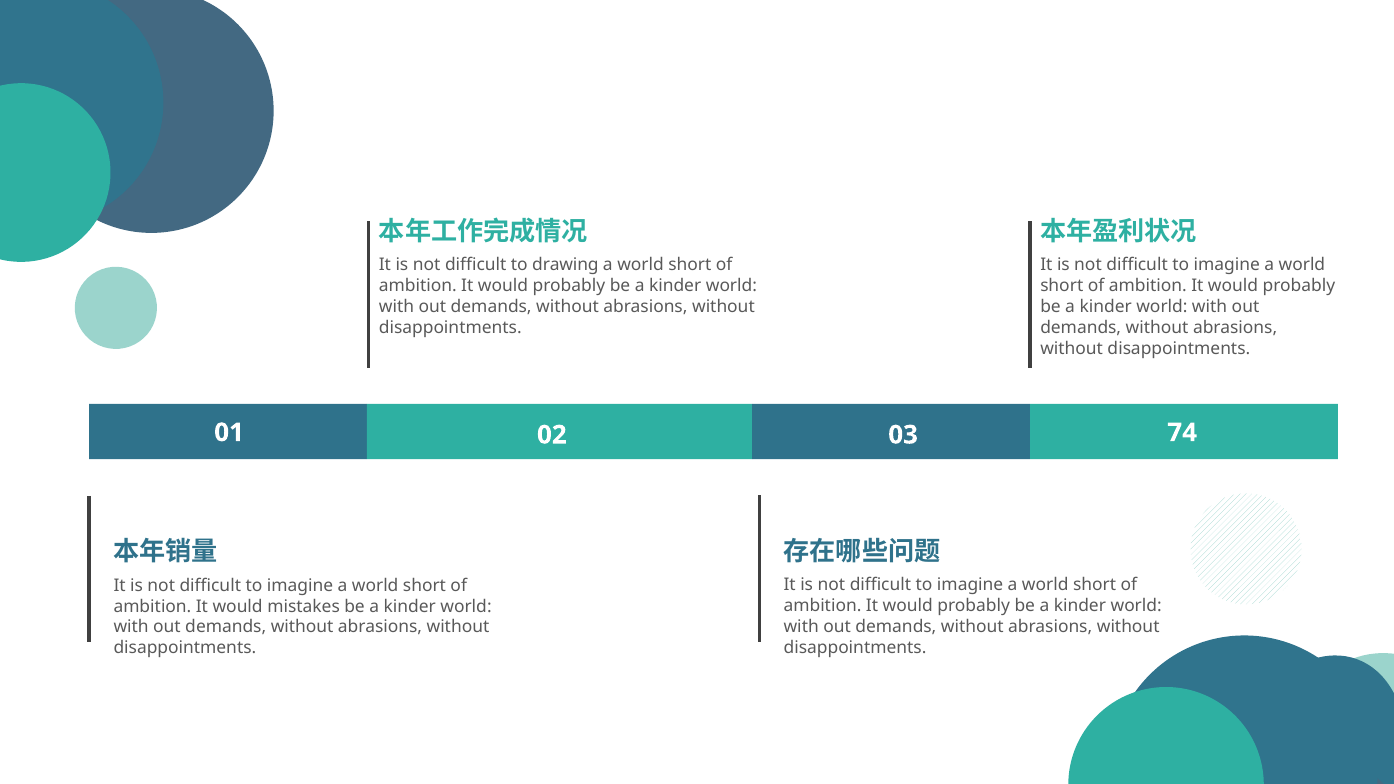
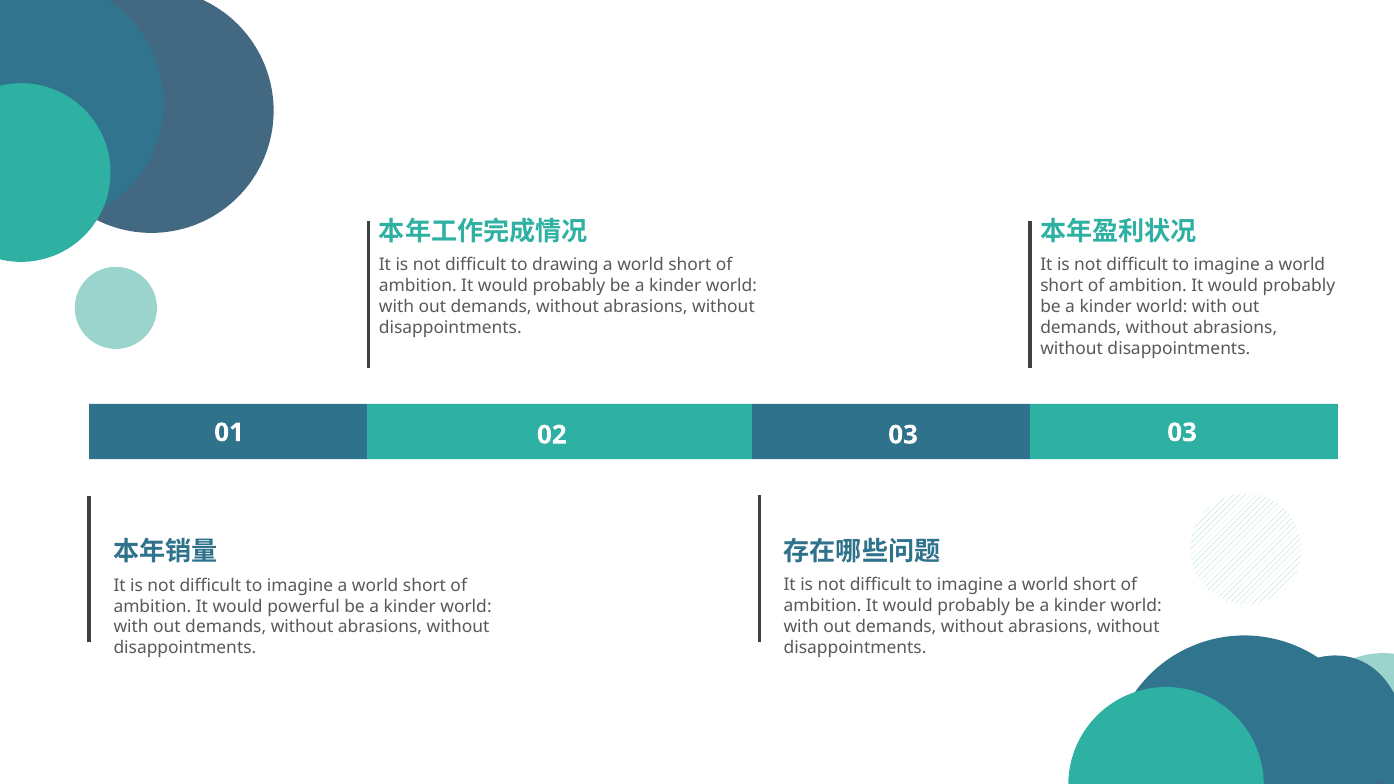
03 74: 74 -> 03
mistakes: mistakes -> powerful
